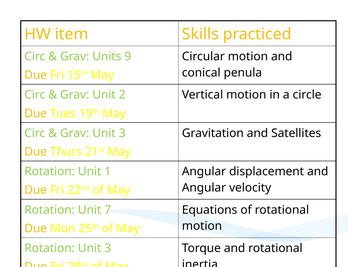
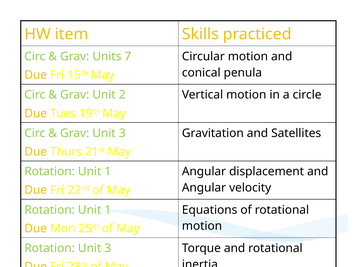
9: 9 -> 7
7 at (108, 210): 7 -> 1
